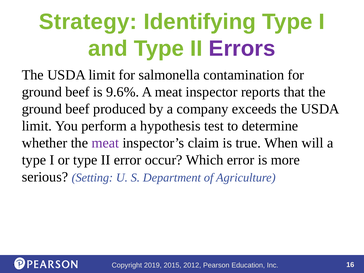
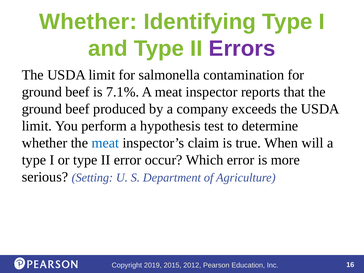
Strategy at (88, 22): Strategy -> Whether
9.6%: 9.6% -> 7.1%
meat at (105, 143) colour: purple -> blue
